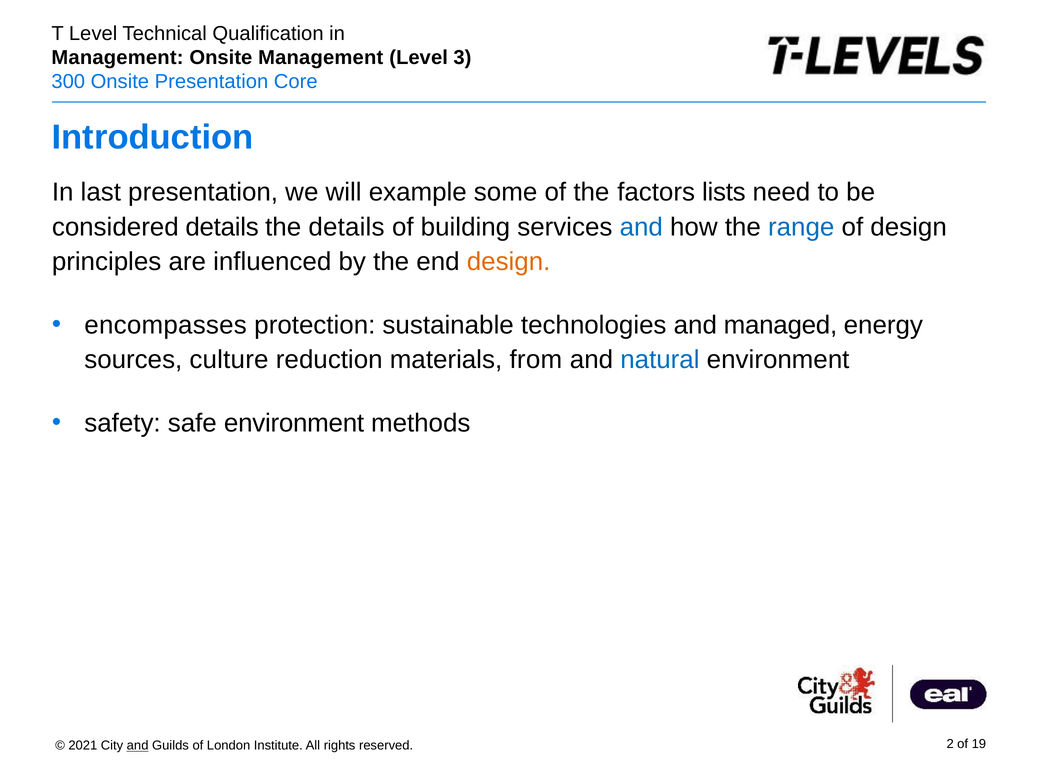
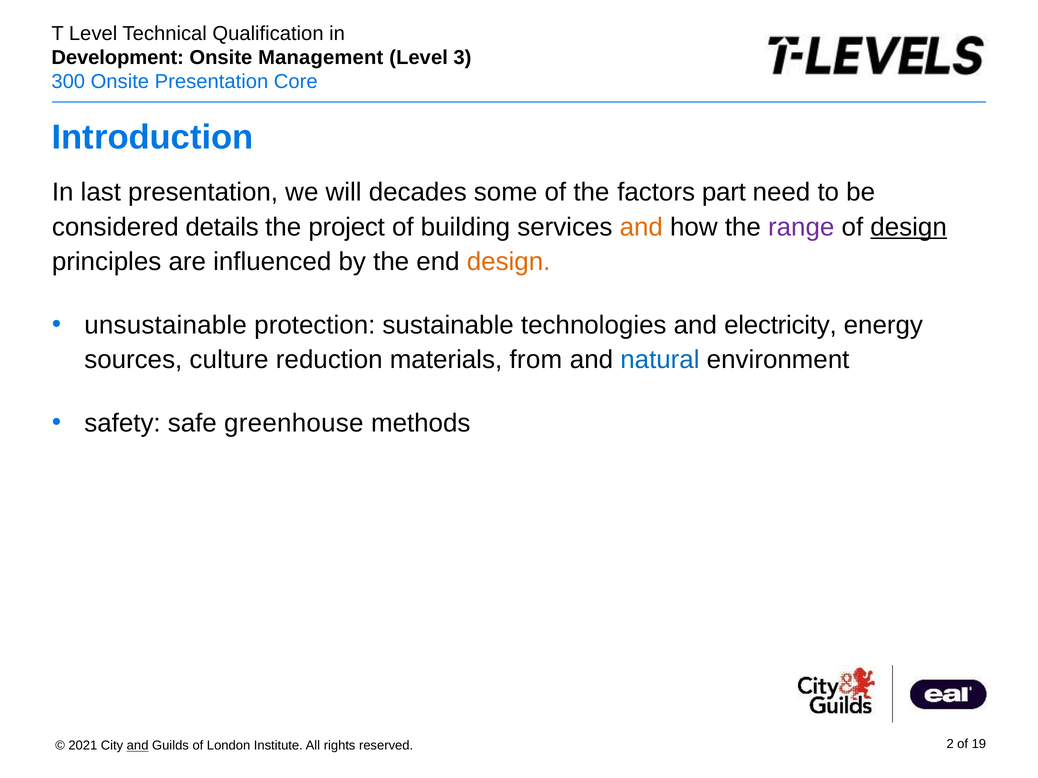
Management at (118, 58): Management -> Development
example: example -> decades
lists: lists -> part
the details: details -> project
and at (641, 227) colour: blue -> orange
range colour: blue -> purple
design at (909, 227) underline: none -> present
encompasses: encompasses -> unsustainable
managed: managed -> electricity
safe environment: environment -> greenhouse
